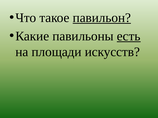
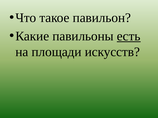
павильон underline: present -> none
